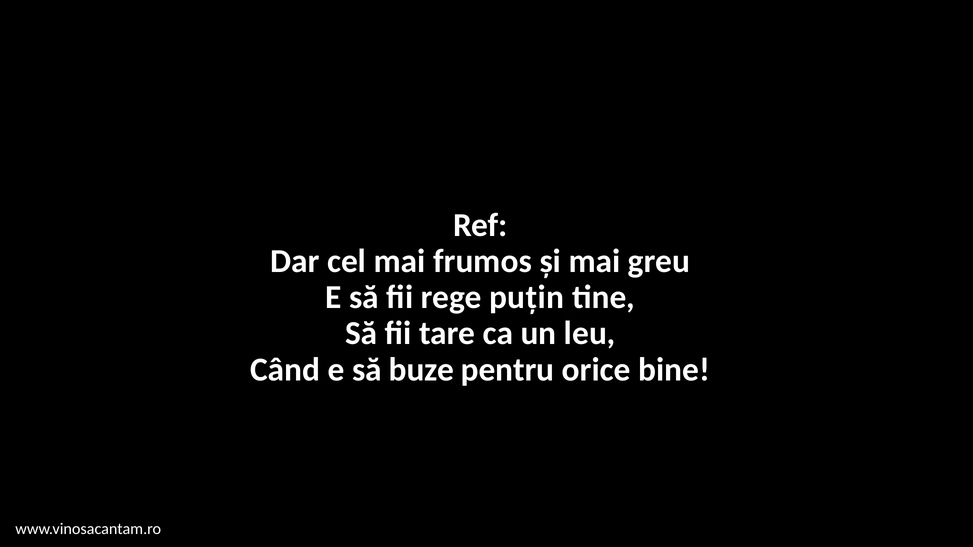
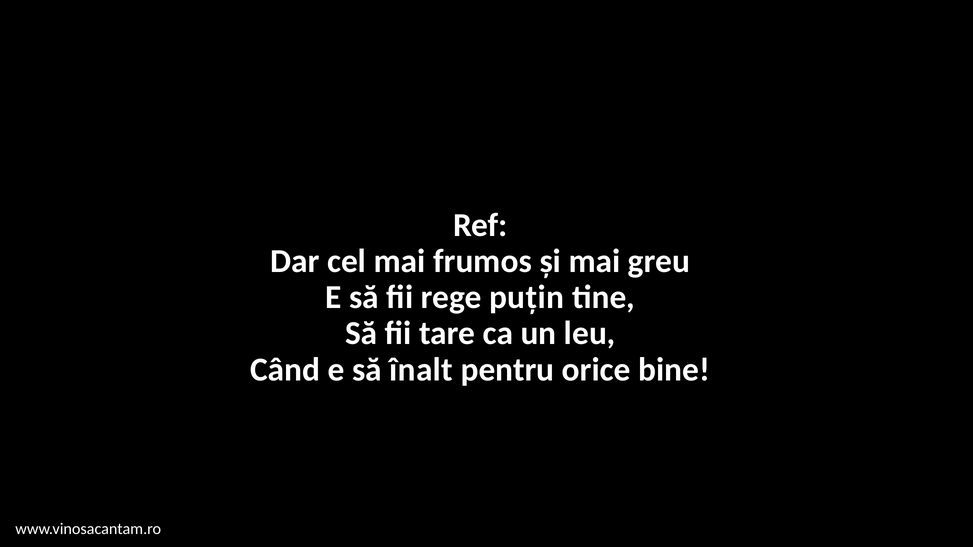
buze: buze -> înalt
